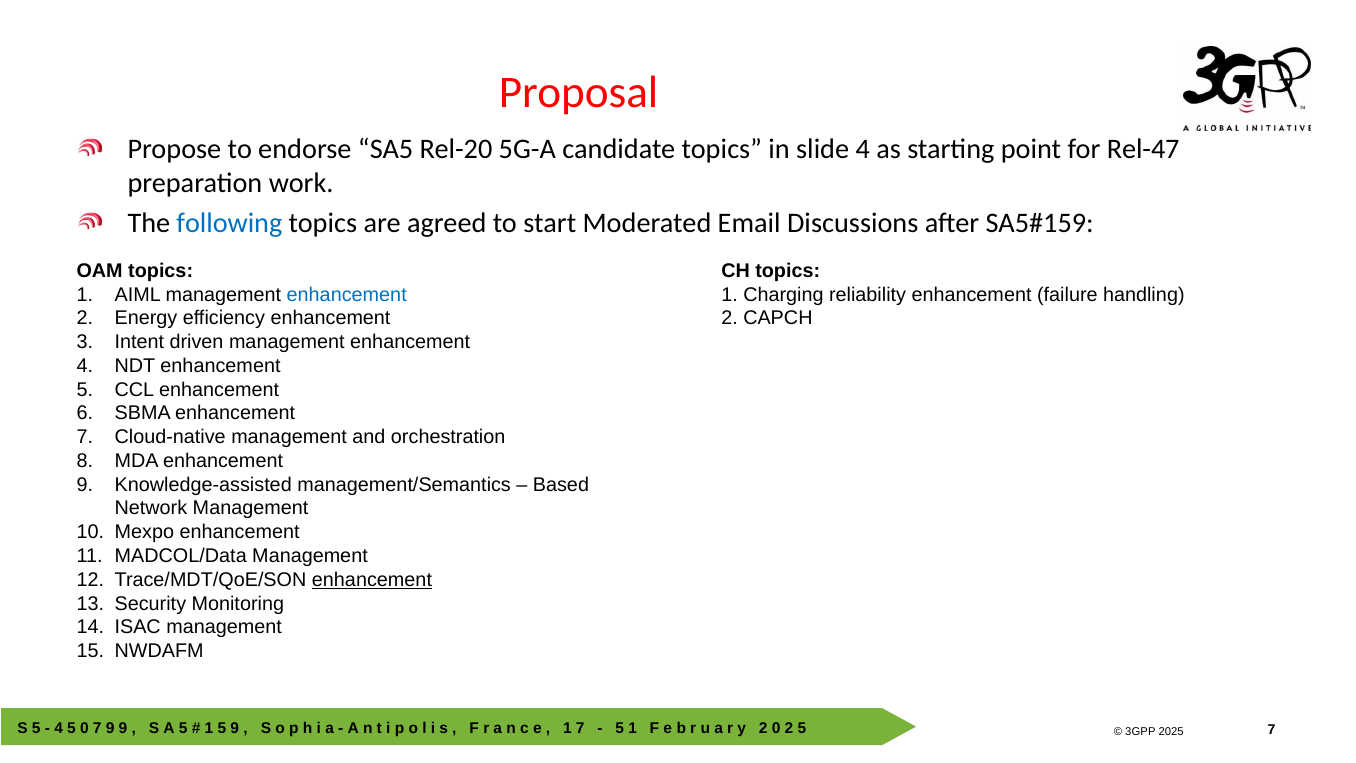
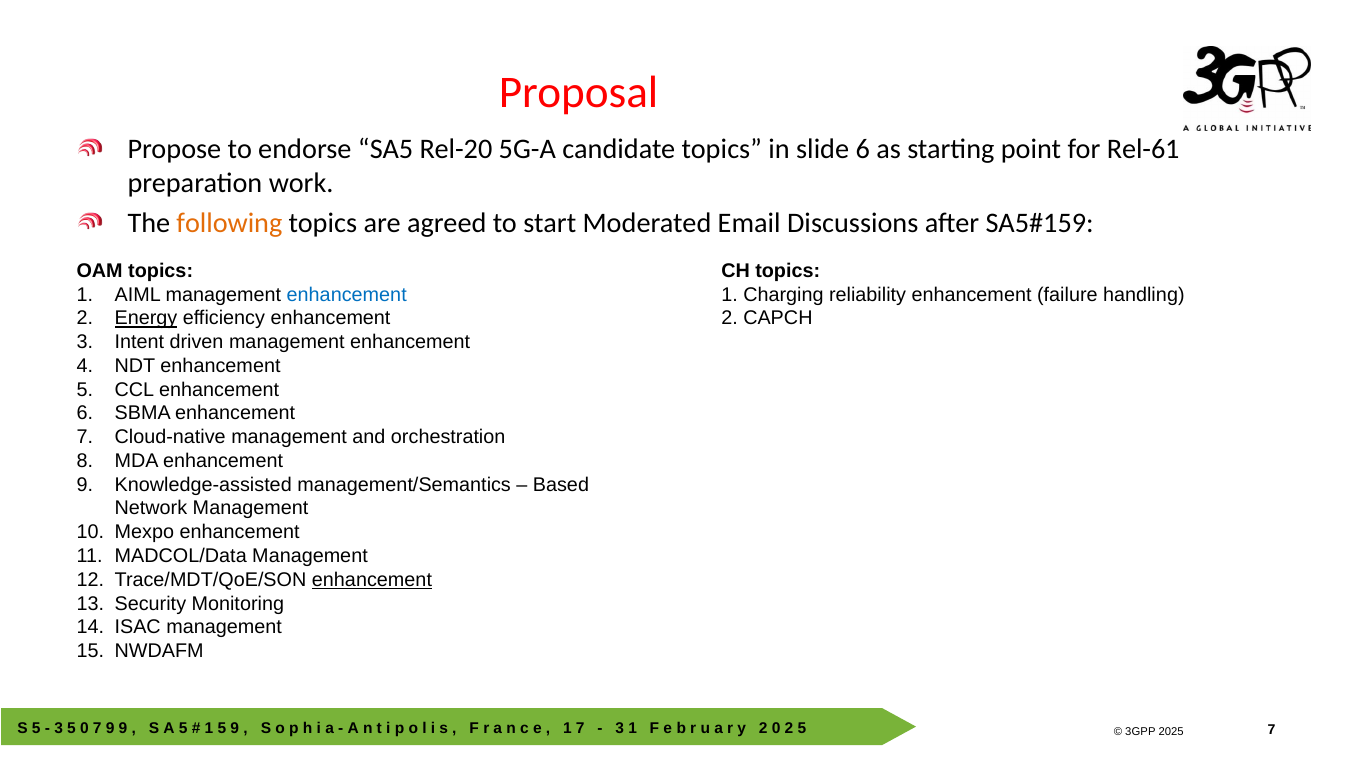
slide 4: 4 -> 6
Rel-47: Rel-47 -> Rel-61
following colour: blue -> orange
Energy underline: none -> present
4 at (59, 728): 4 -> 3
5 at (620, 728): 5 -> 3
